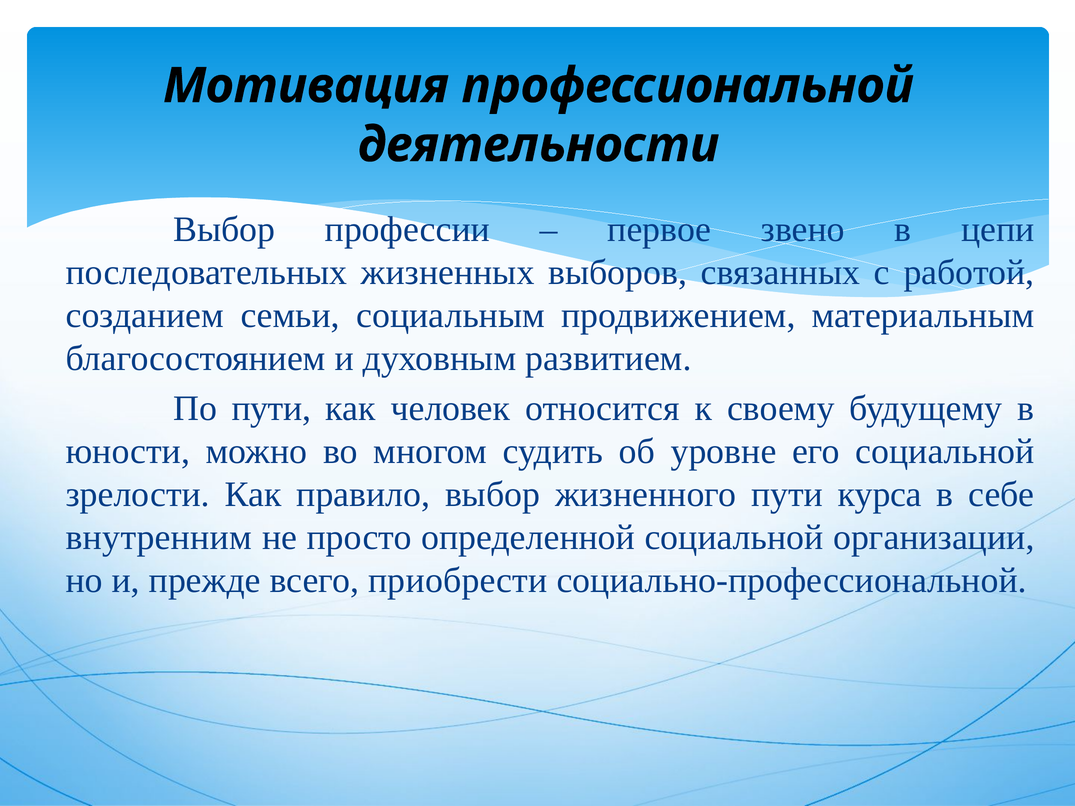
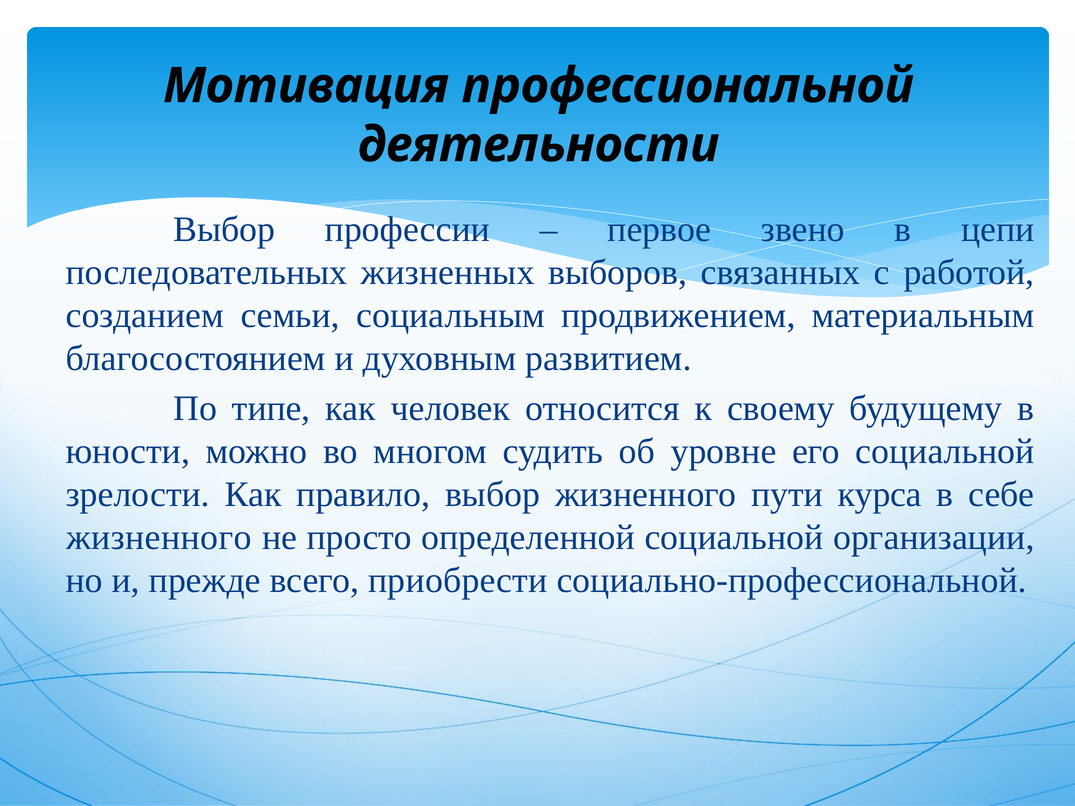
По пути: пути -> типе
внутренним at (159, 537): внутренним -> жизненного
